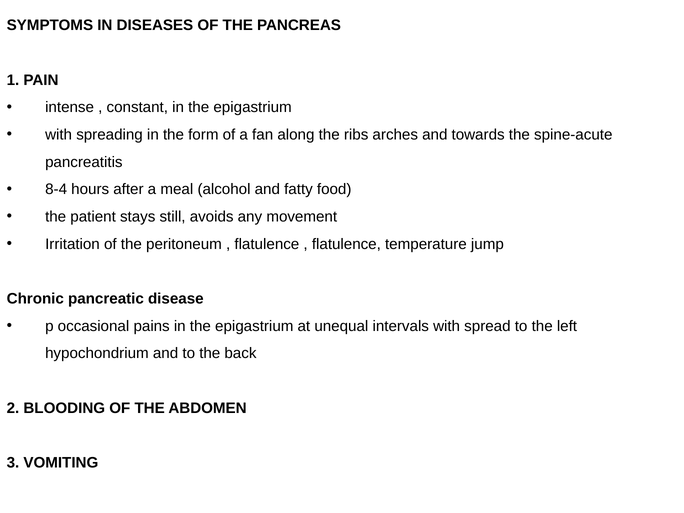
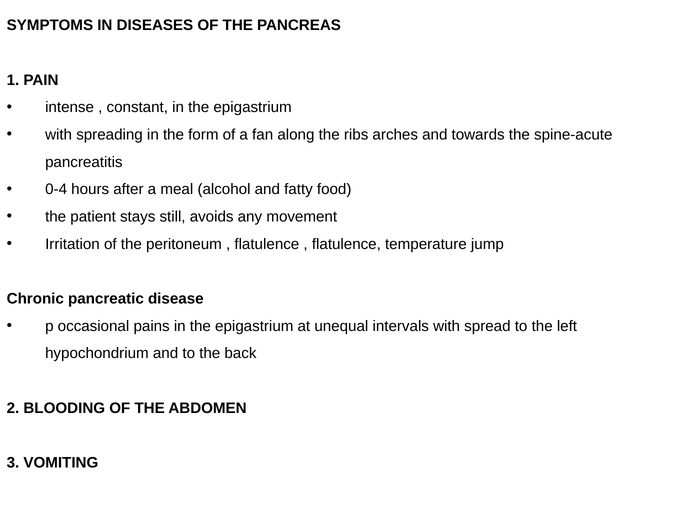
8-4: 8-4 -> 0-4
